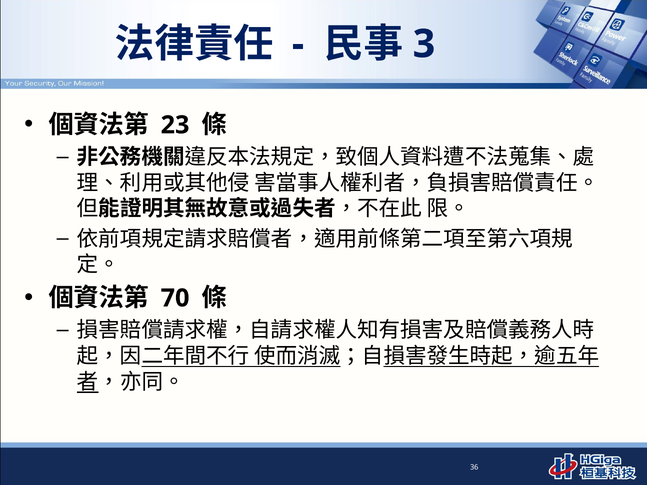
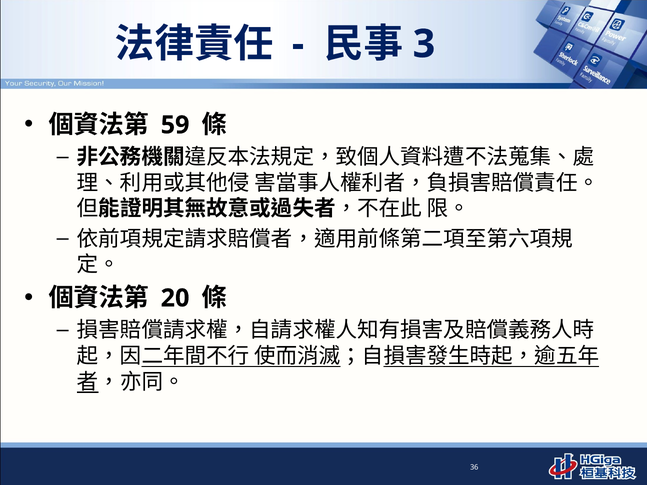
23: 23 -> 59
70: 70 -> 20
